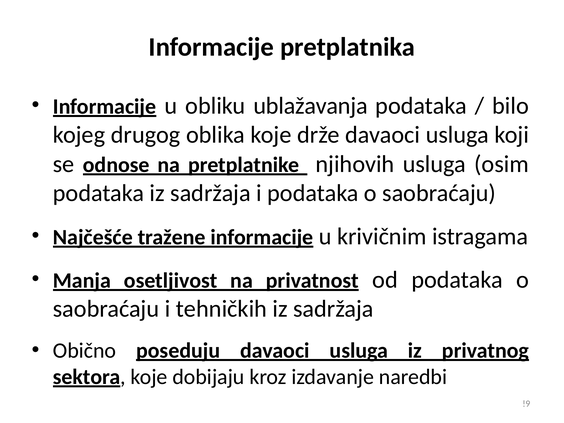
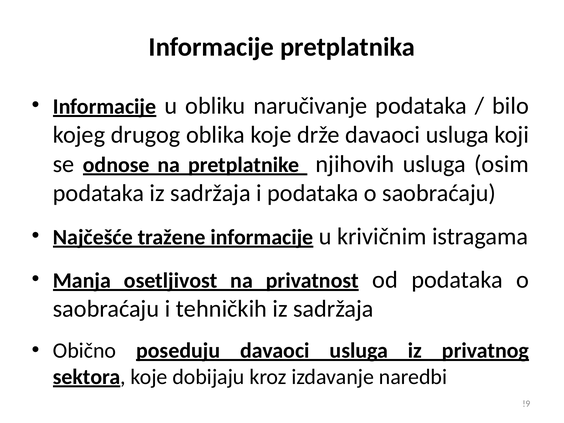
ublažavanja: ublažavanja -> naručivanje
